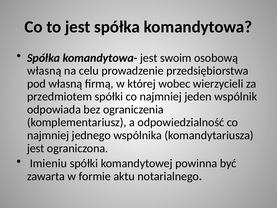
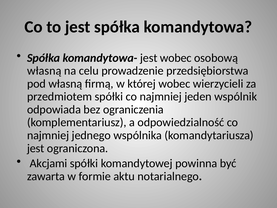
jest swoim: swoim -> wobec
Imieniu: Imieniu -> Akcjami
